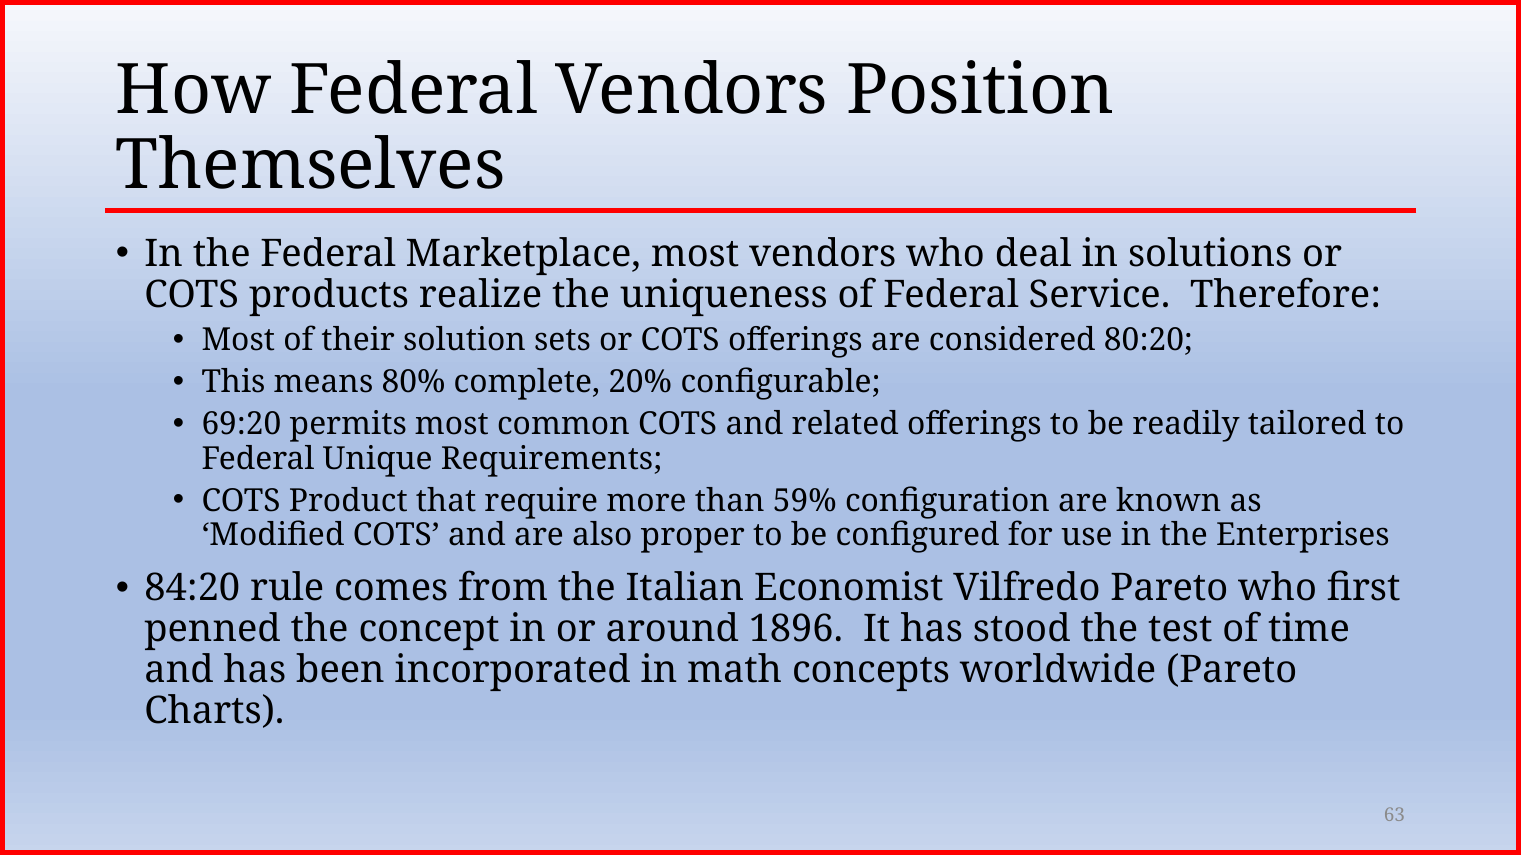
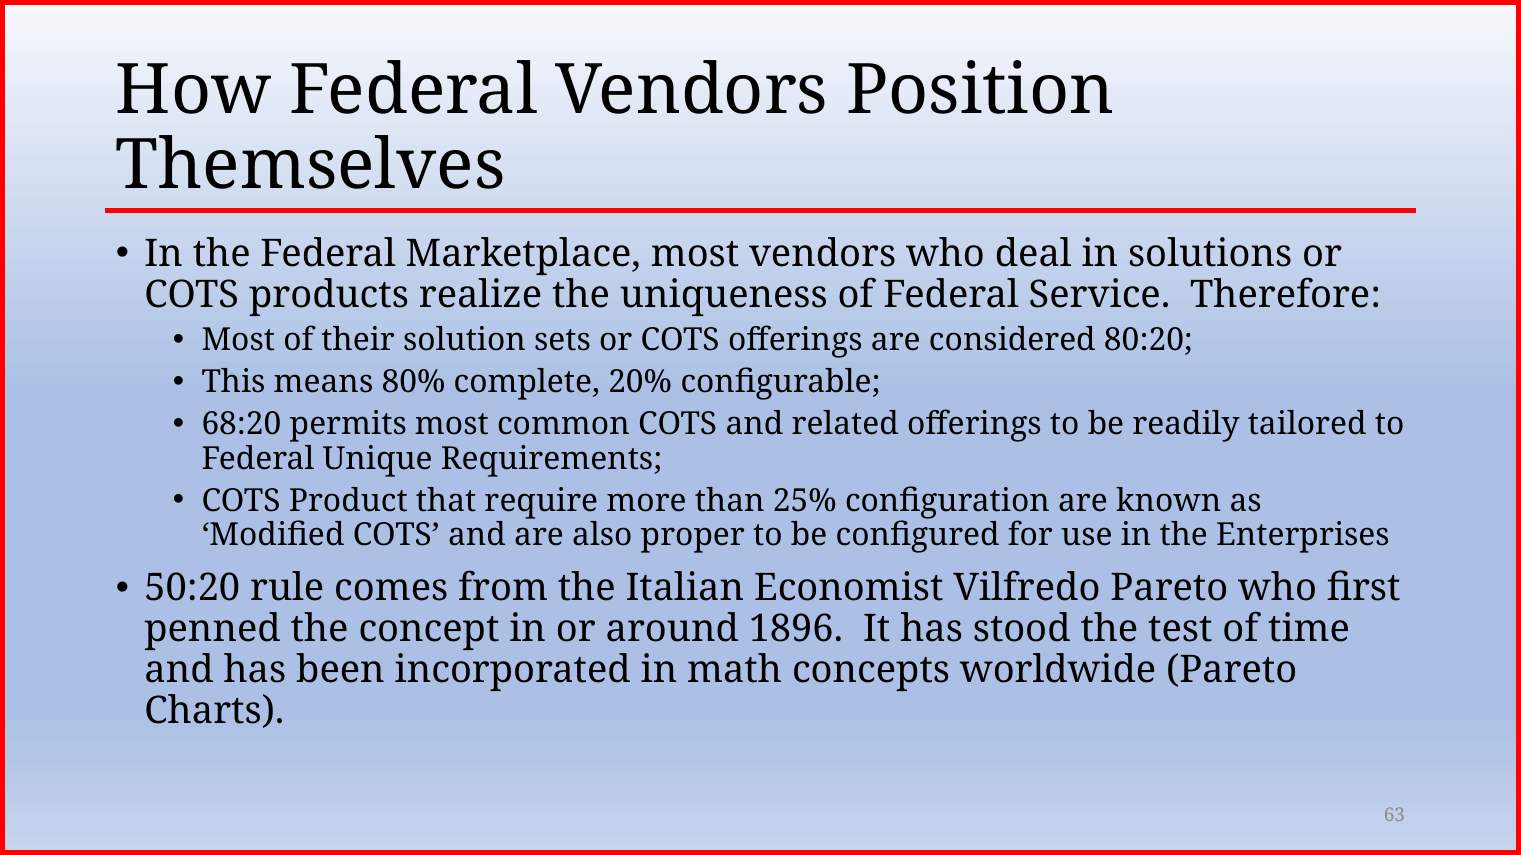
69:20: 69:20 -> 68:20
59%: 59% -> 25%
84:20: 84:20 -> 50:20
